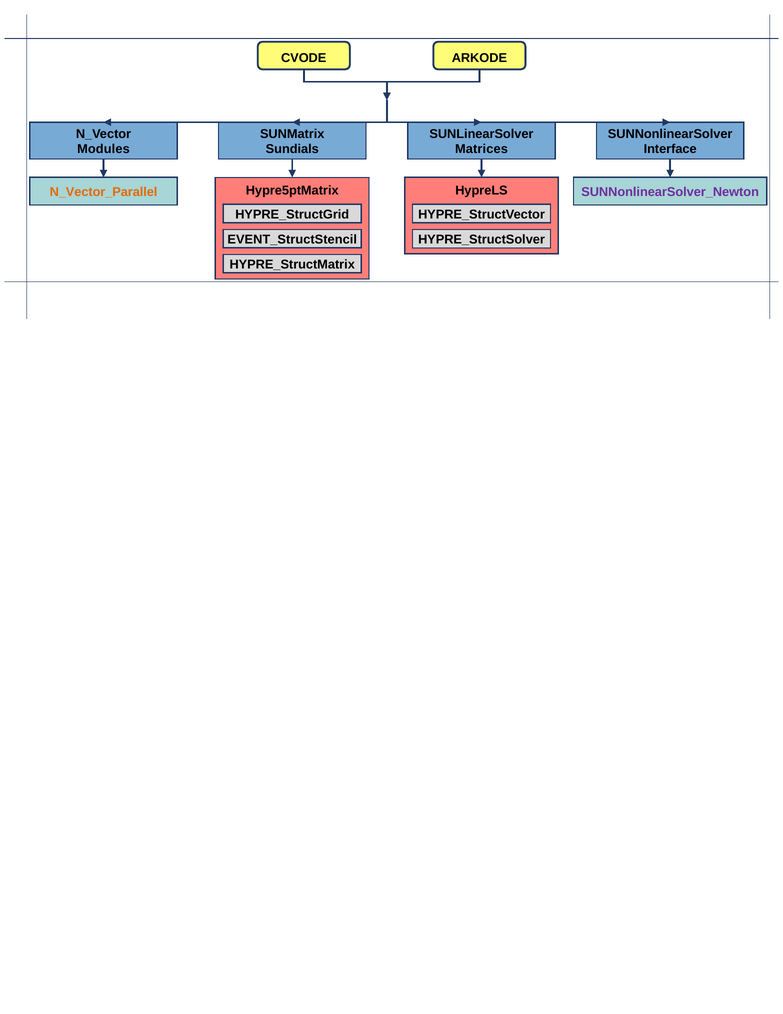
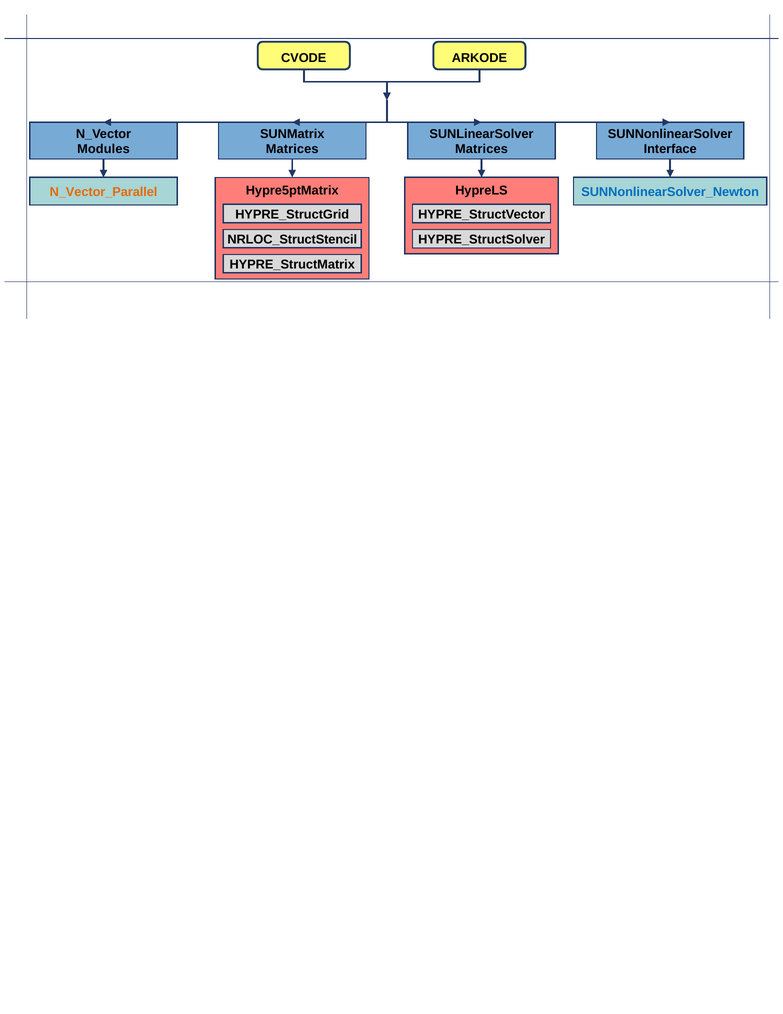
Sundials at (292, 149): Sundials -> Matrices
SUNNonlinearSolver_Newton colour: purple -> blue
EVENT_StructStencil: EVENT_StructStencil -> NRLOC_StructStencil
